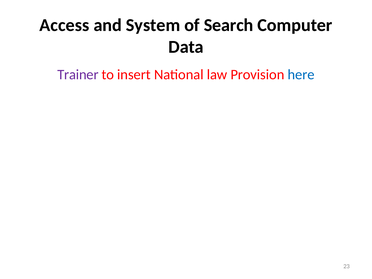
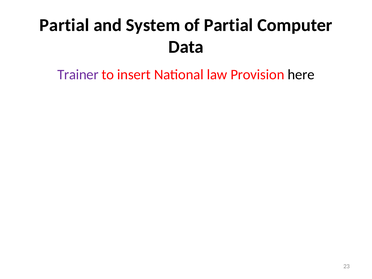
Access at (64, 25): Access -> Partial
of Search: Search -> Partial
here colour: blue -> black
